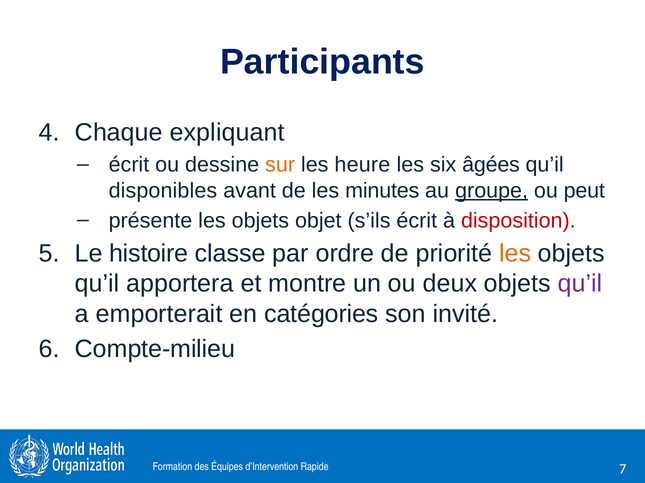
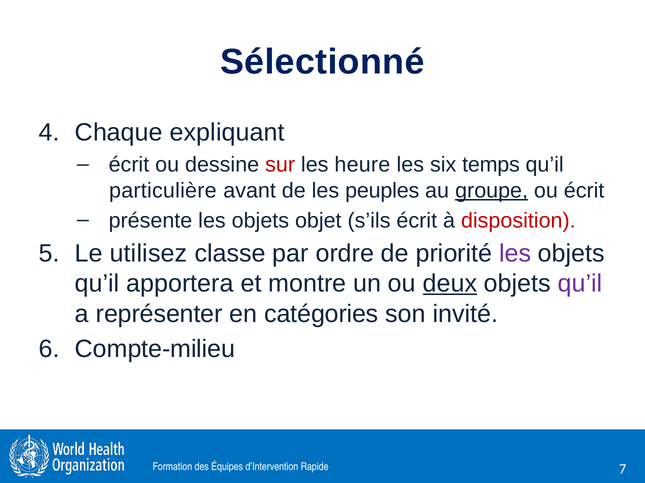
Participants: Participants -> Sélectionné
sur colour: orange -> red
âgées: âgées -> temps
disponibles: disponibles -> particulière
minutes: minutes -> peuples
ou peut: peut -> écrit
histoire: histoire -> utilisez
les at (515, 254) colour: orange -> purple
deux underline: none -> present
emporterait: emporterait -> représenter
